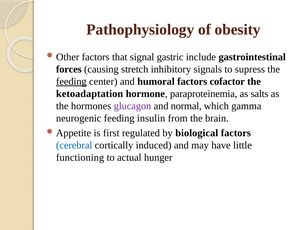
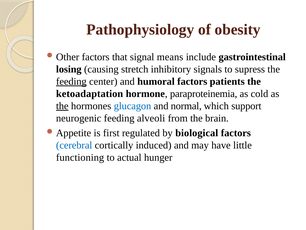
gastric: gastric -> means
forces: forces -> losing
cofactor: cofactor -> patients
salts: salts -> cold
the at (62, 106) underline: none -> present
glucagon colour: purple -> blue
gamma: gamma -> support
insulin: insulin -> alveoli
